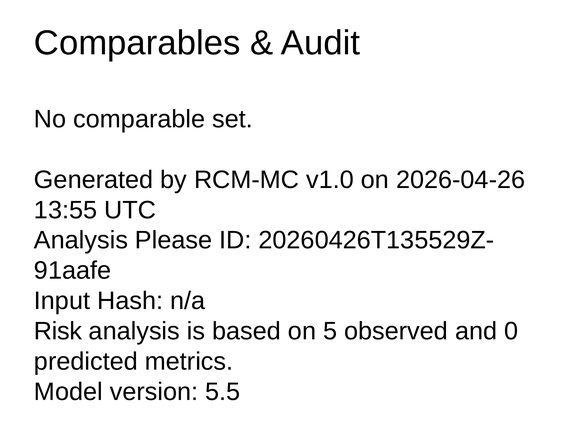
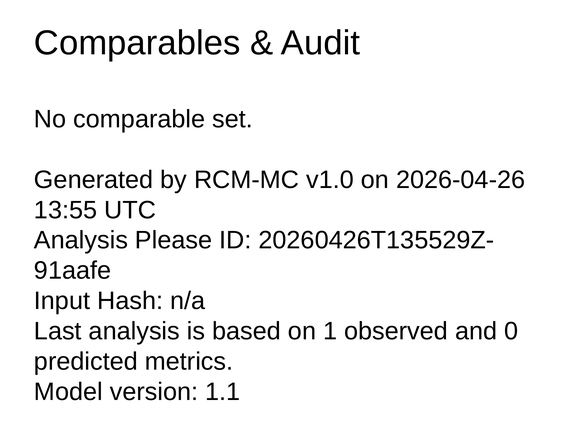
Risk: Risk -> Last
5: 5 -> 1
5.5: 5.5 -> 1.1
